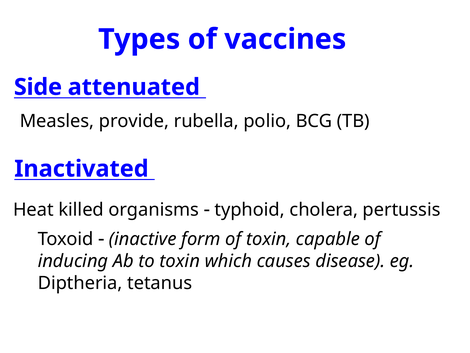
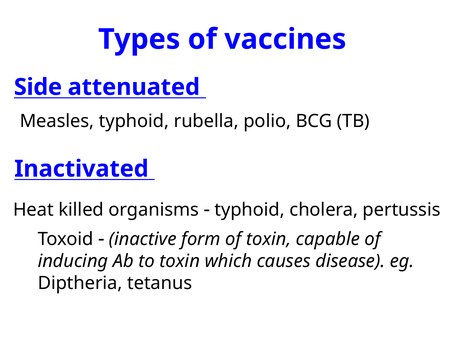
Measles provide: provide -> typhoid
